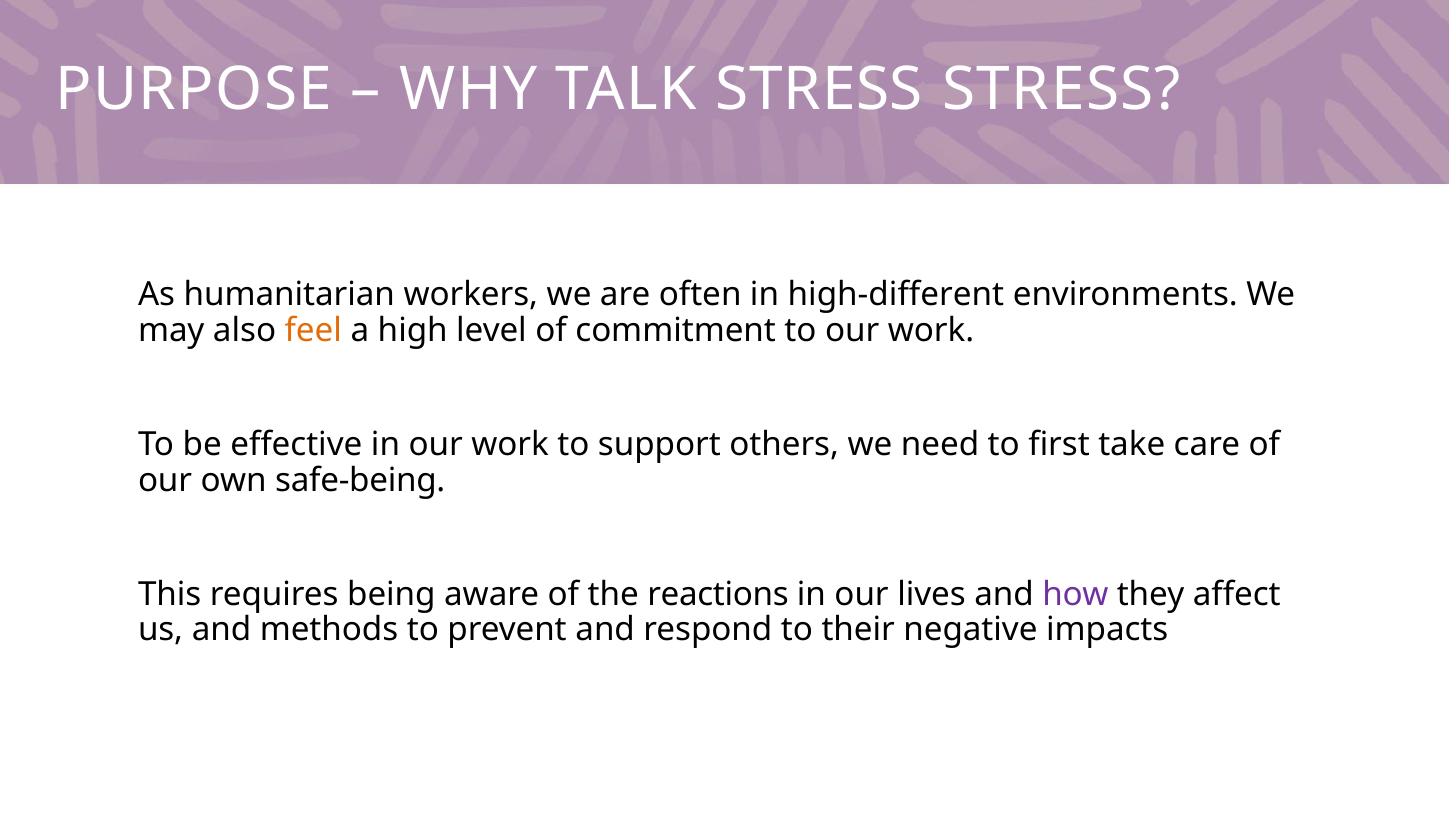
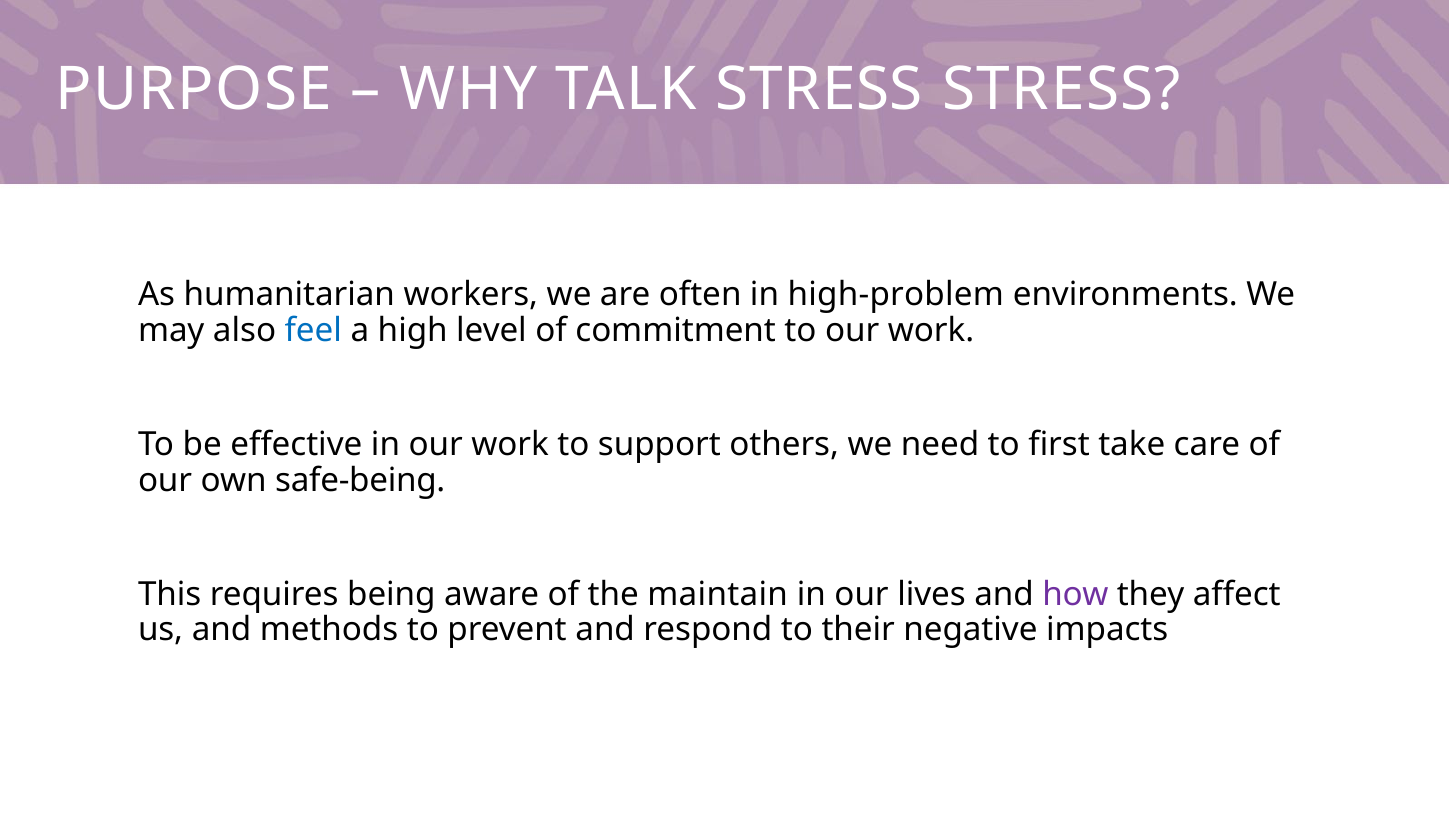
high-different: high-different -> high-problem
feel colour: orange -> blue
reactions: reactions -> maintain
